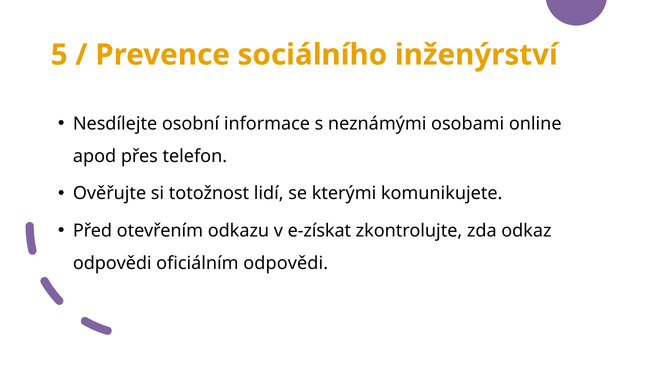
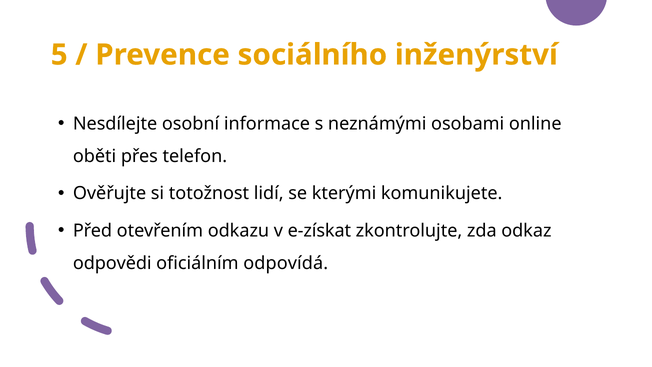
apod: apod -> oběti
oficiálním odpovědi: odpovědi -> odpovídá
